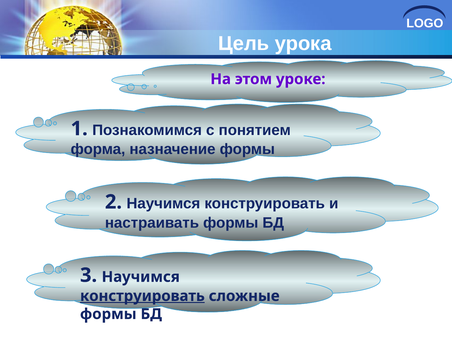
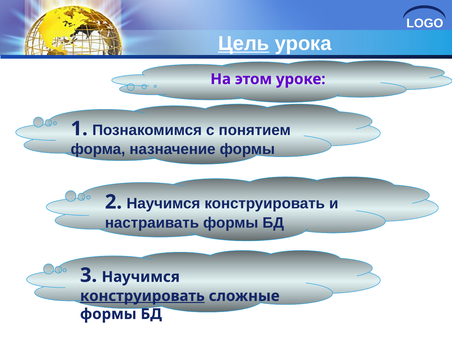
Цель underline: none -> present
